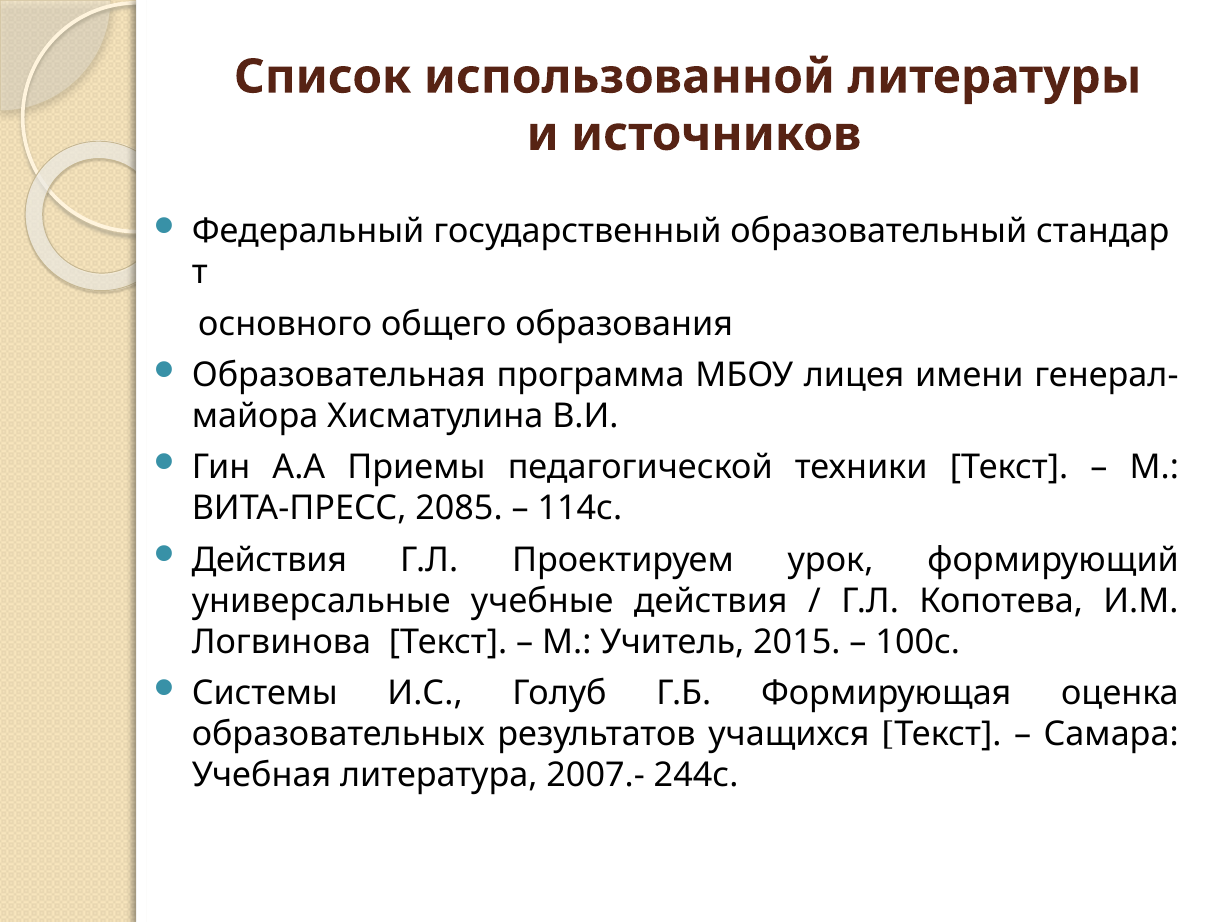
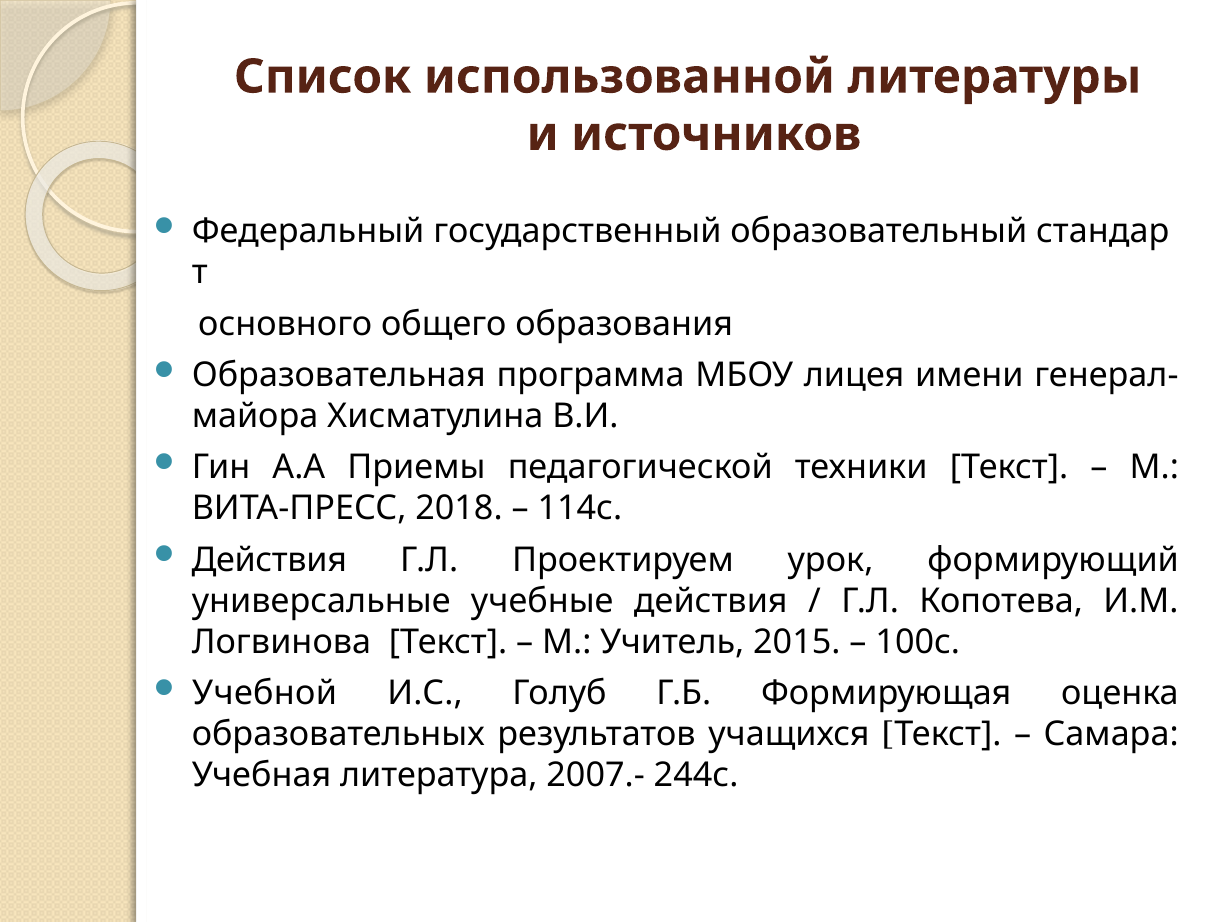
2085: 2085 -> 2018
Системы: Системы -> Учебной
